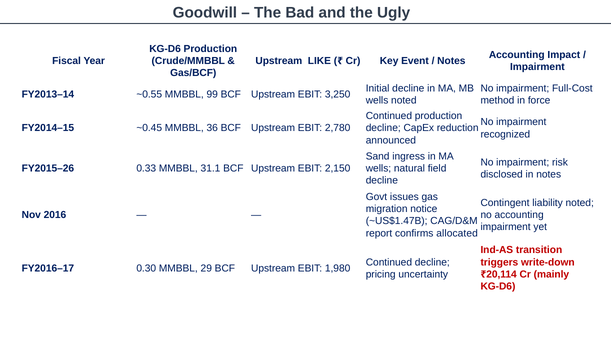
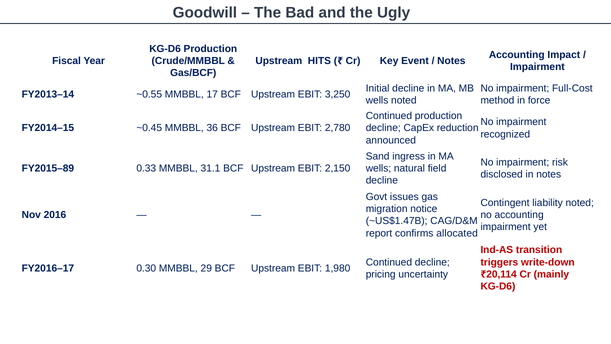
LIKE: LIKE -> HITS
99: 99 -> 17
FY2015–26: FY2015–26 -> FY2015–89
